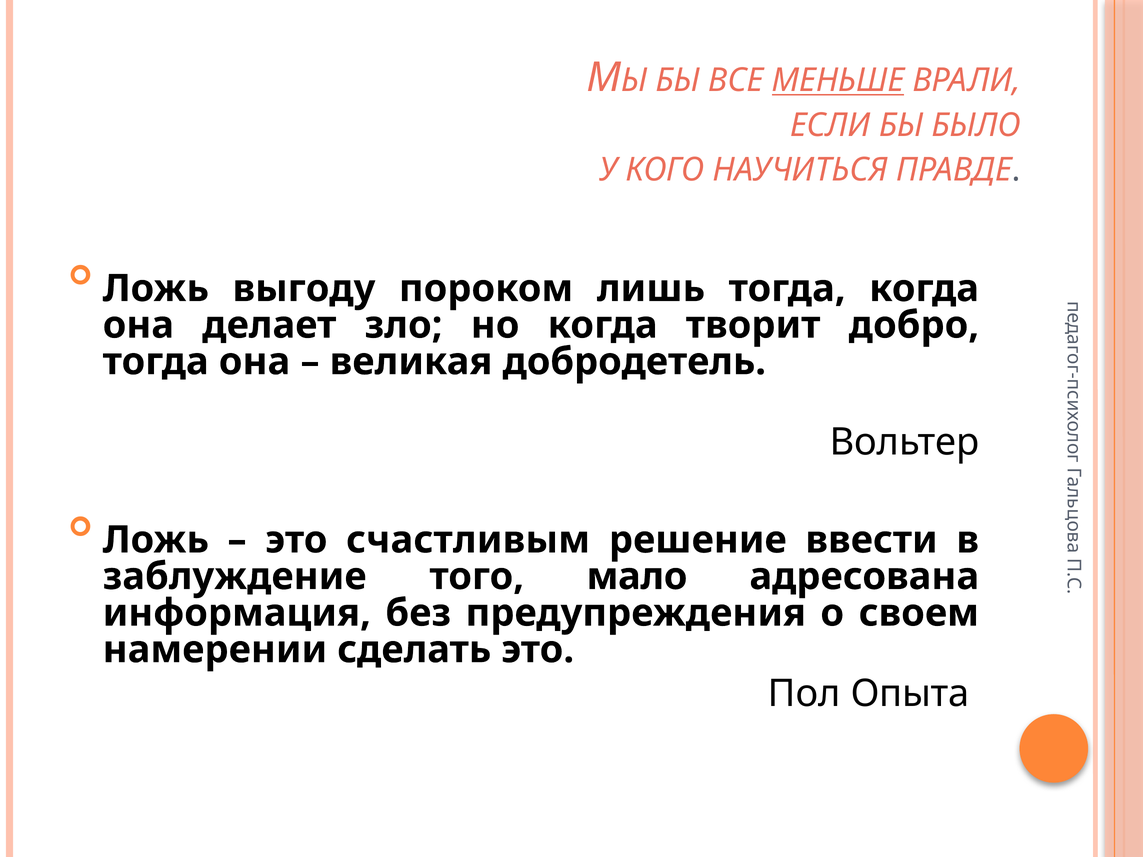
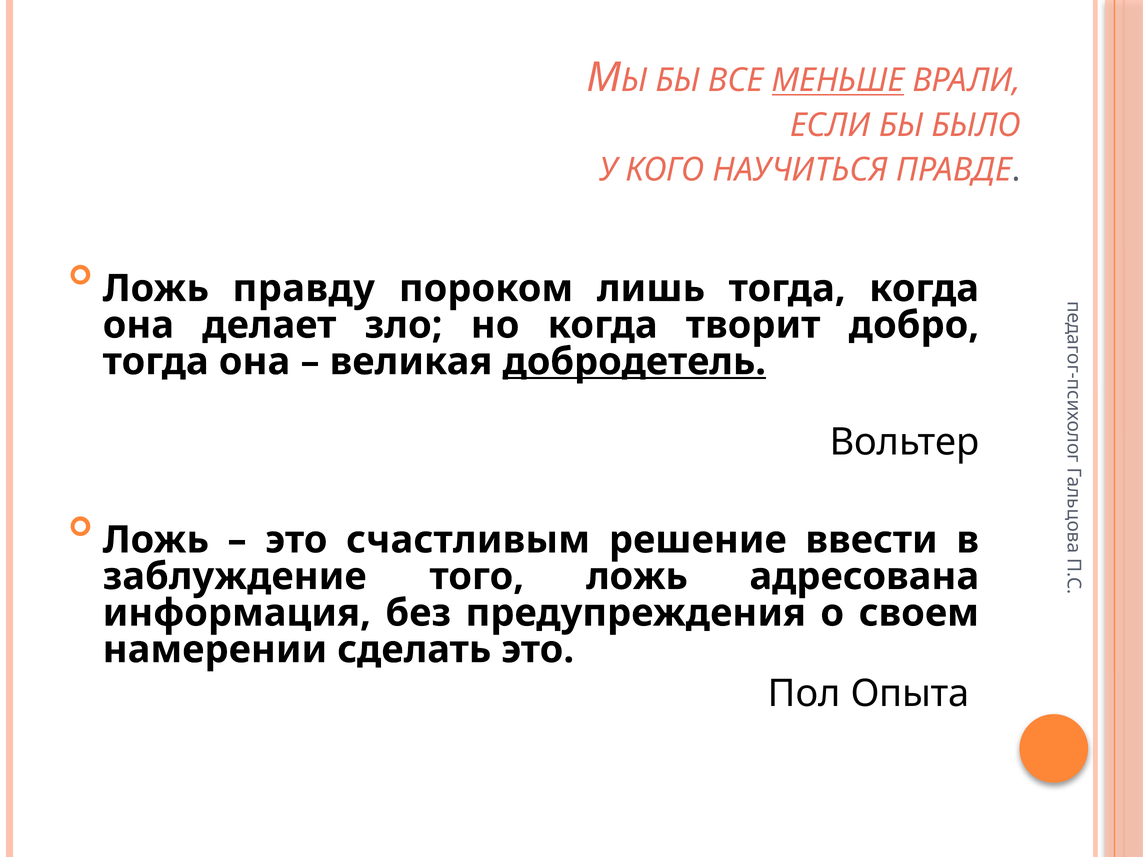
выгоду: выгоду -> правду
добродетель underline: none -> present
того мало: мало -> ложь
